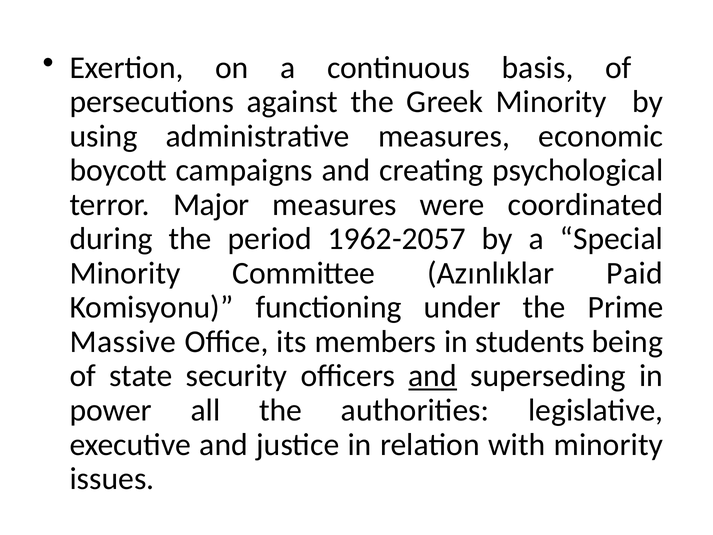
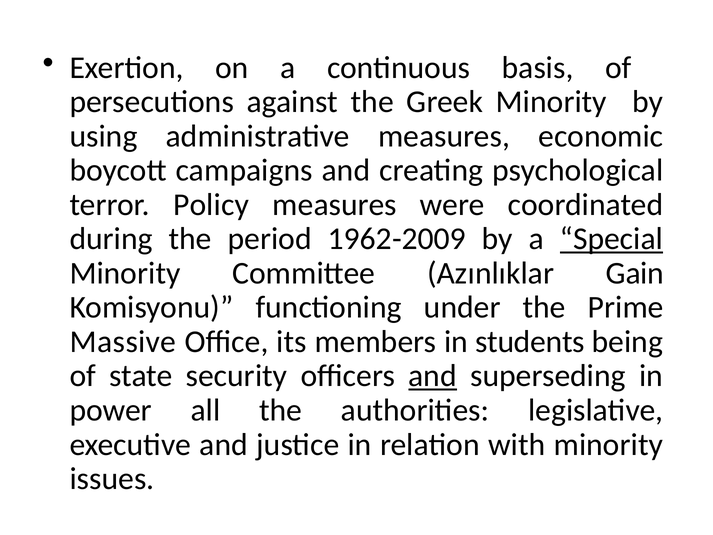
Major: Major -> Policy
1962-2057: 1962-2057 -> 1962-2009
Special underline: none -> present
Paid: Paid -> Gain
